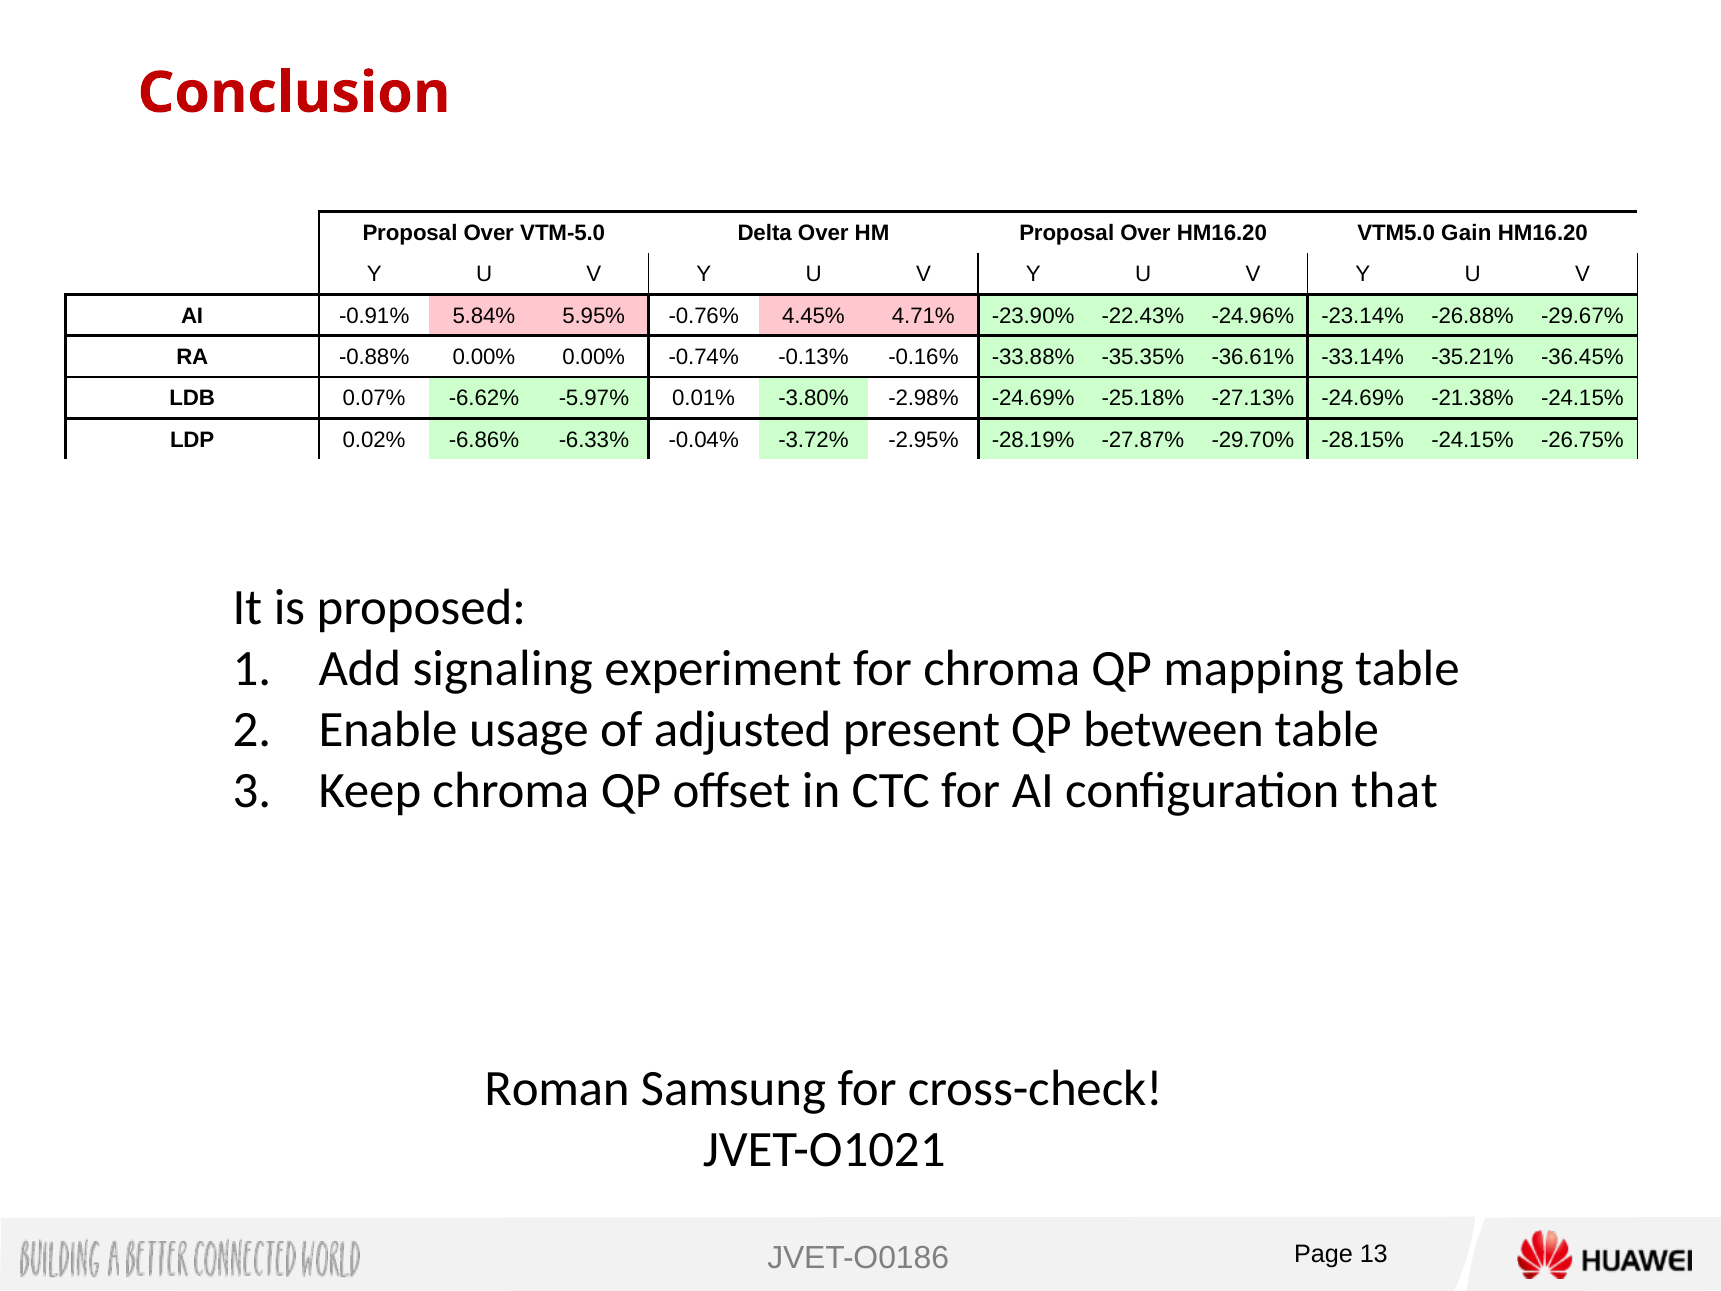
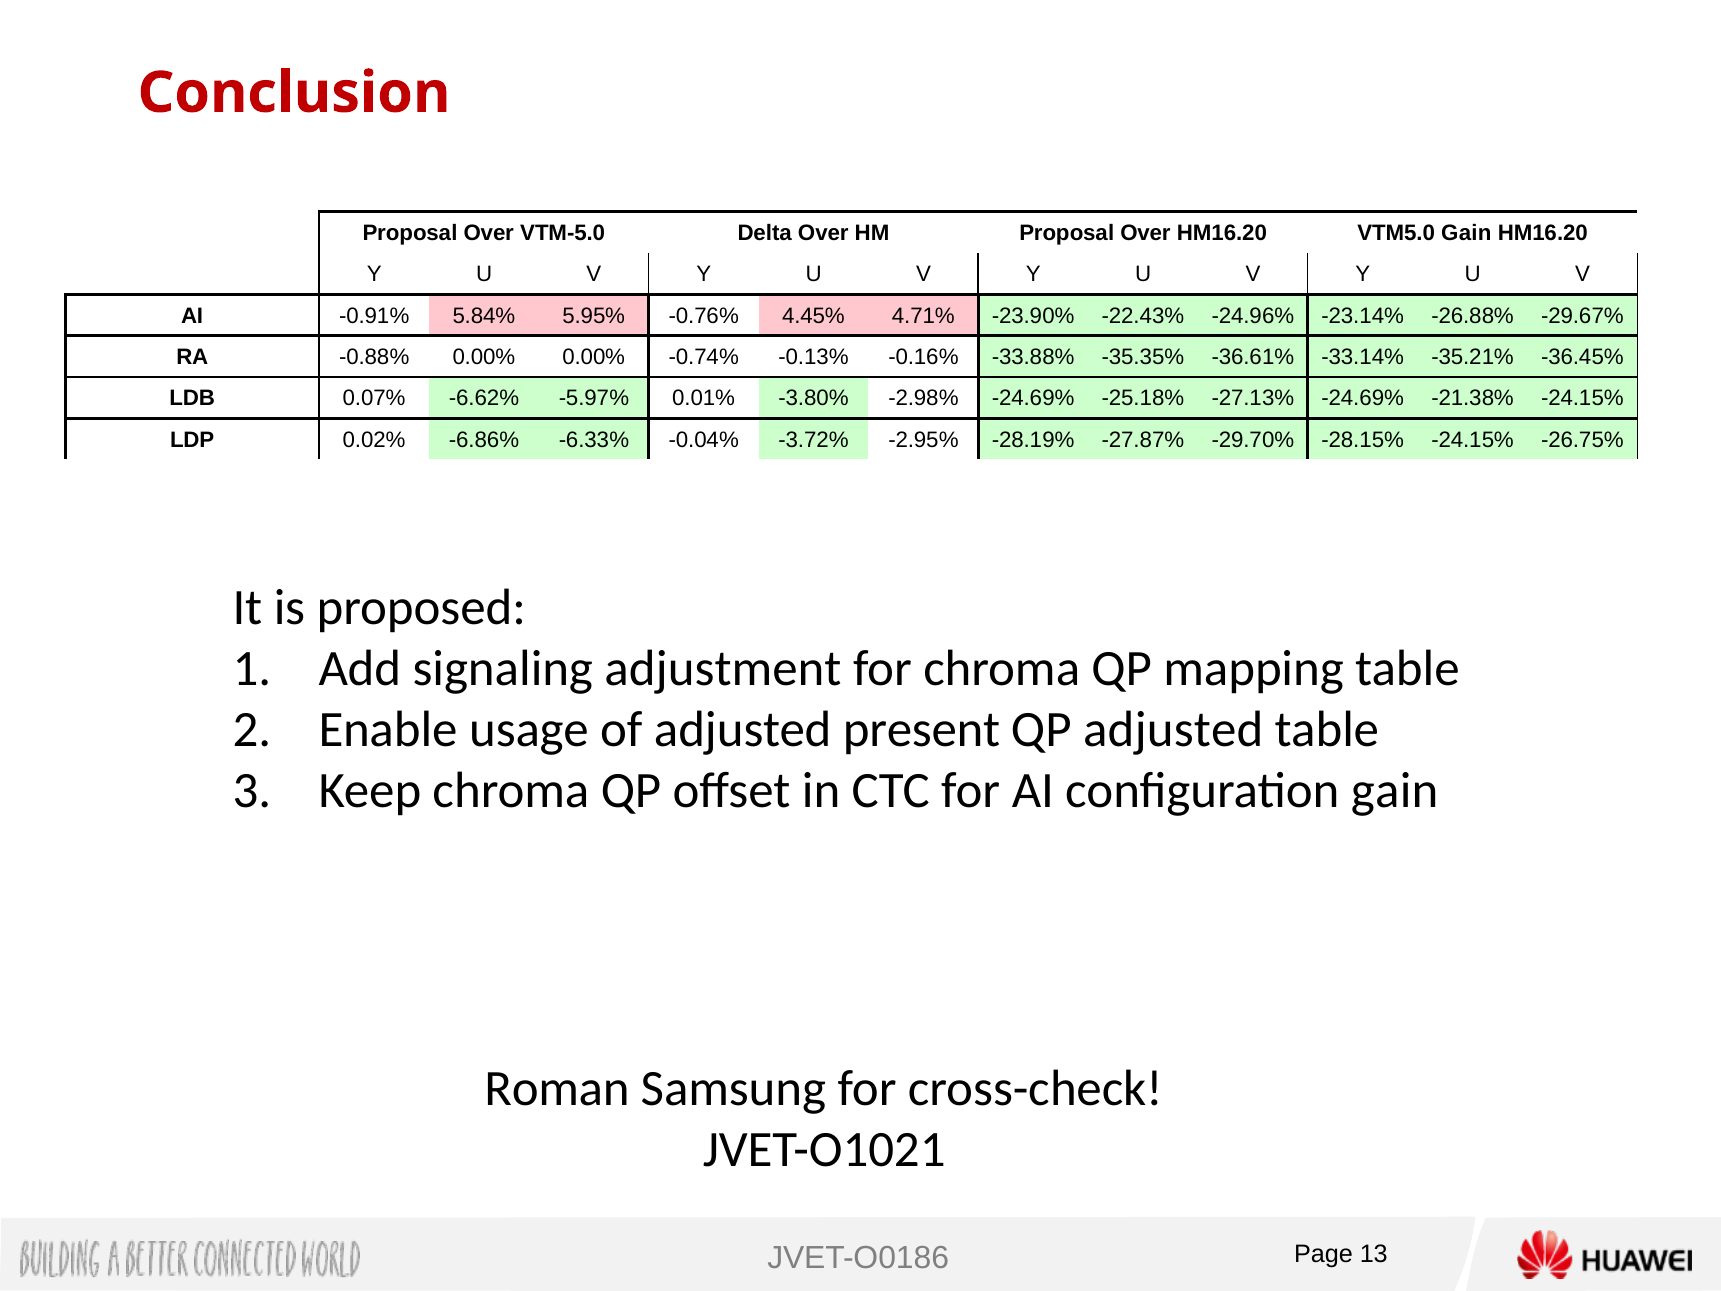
experiment: experiment -> adjustment
QP between: between -> adjusted
configuration that: that -> gain
